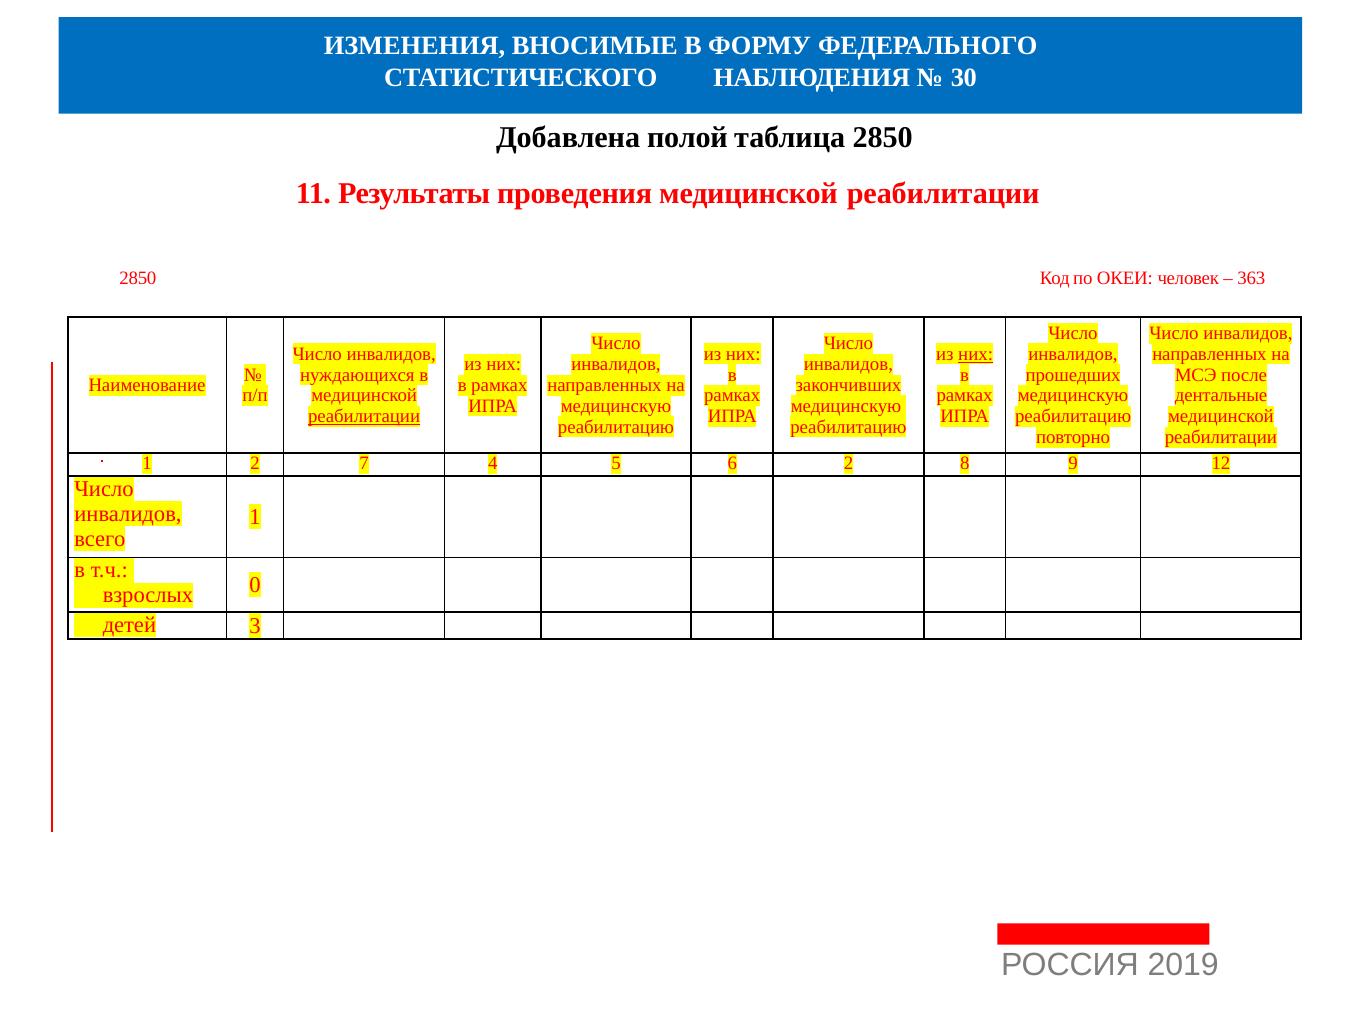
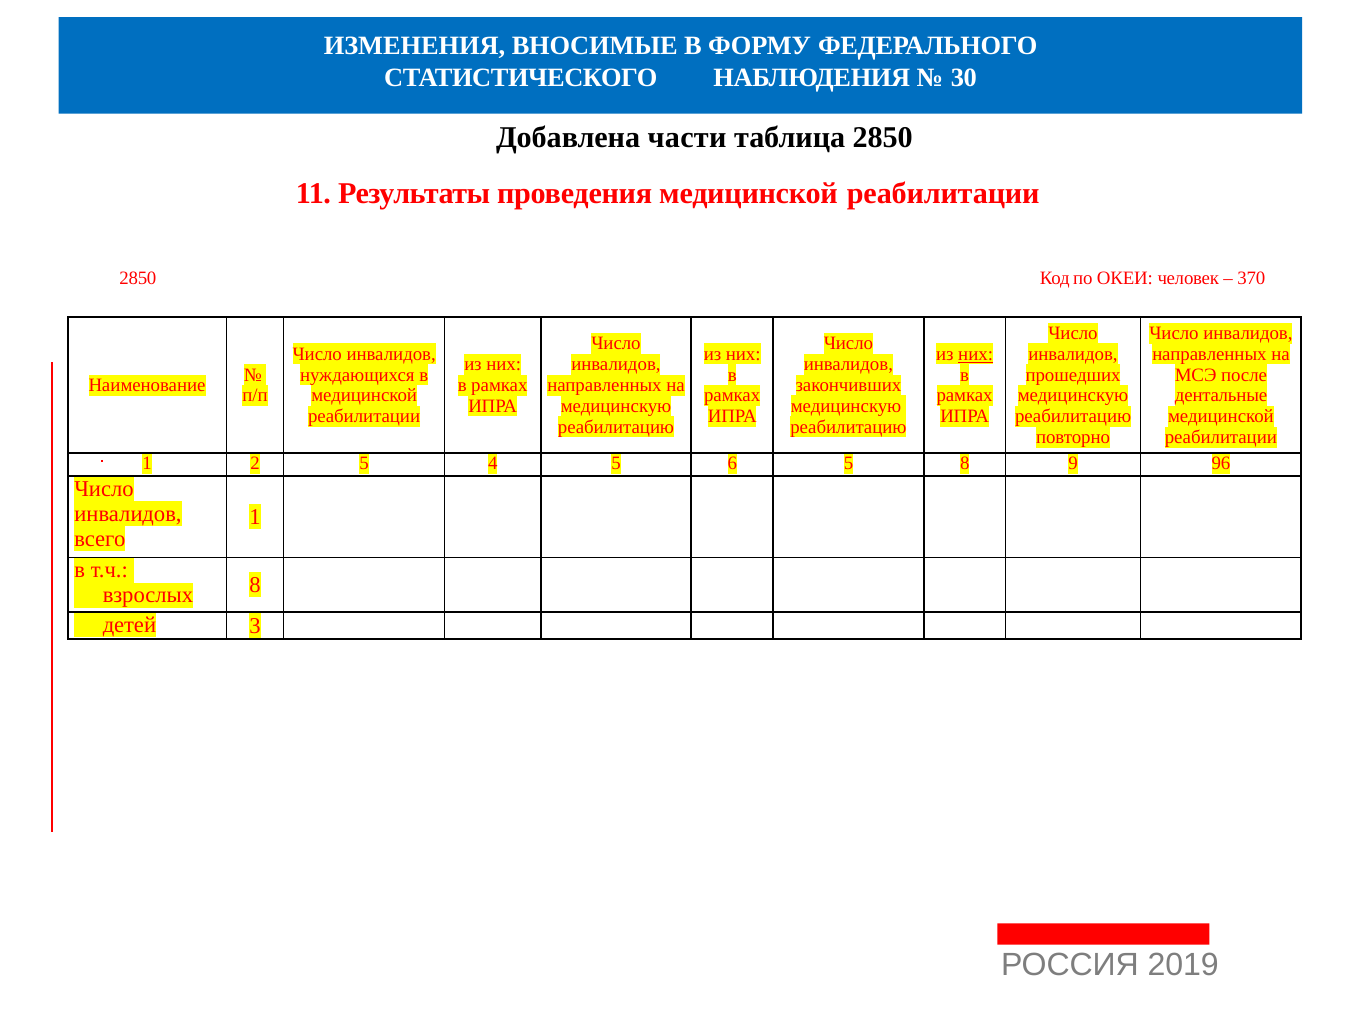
полой: полой -> части
363: 363 -> 370
реабилитации at (364, 416) underline: present -> none
2 7: 7 -> 5
6 2: 2 -> 5
12: 12 -> 96
взрослых 0: 0 -> 8
